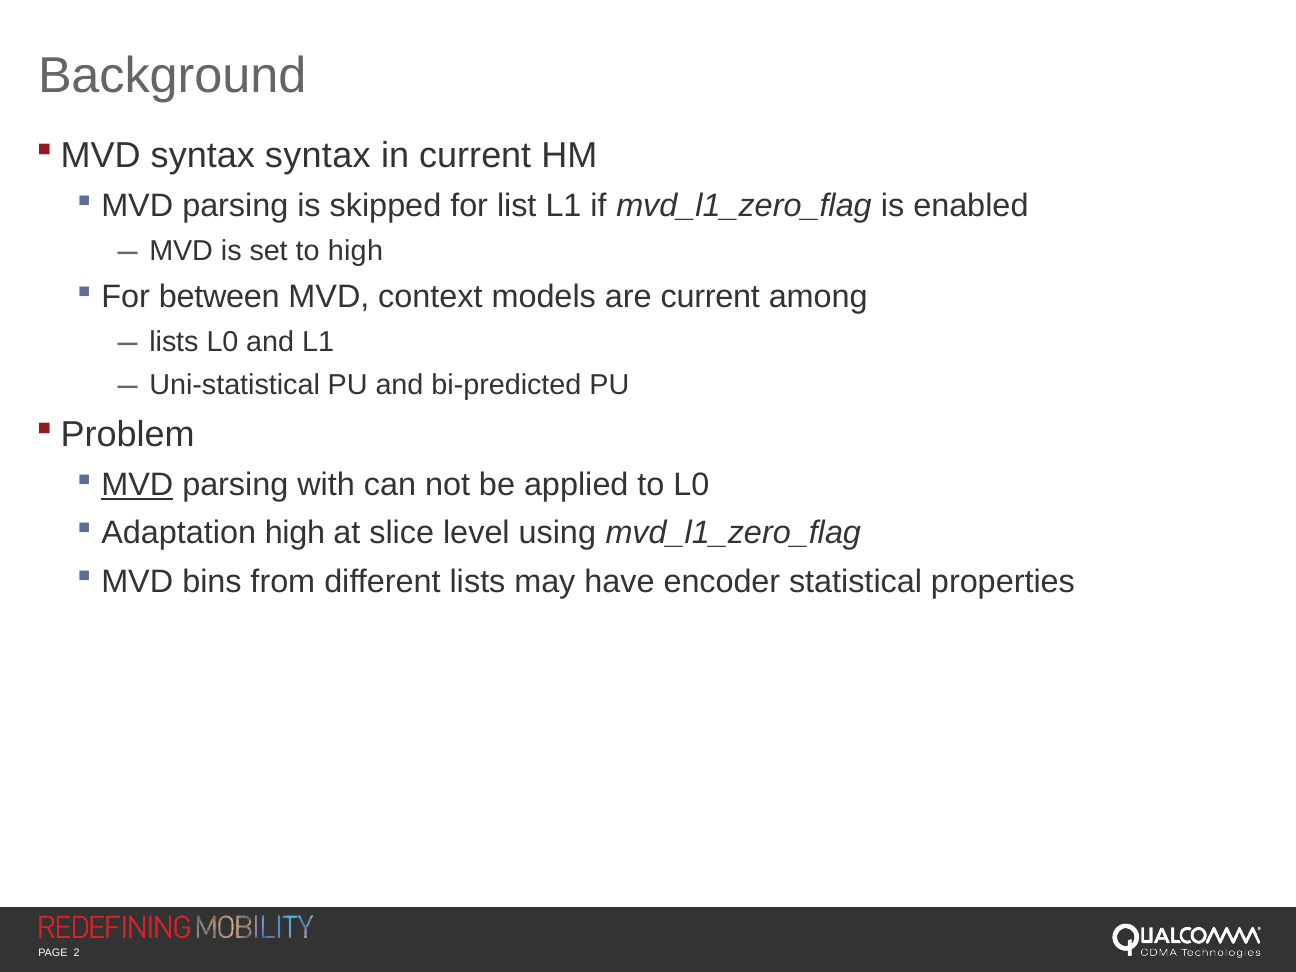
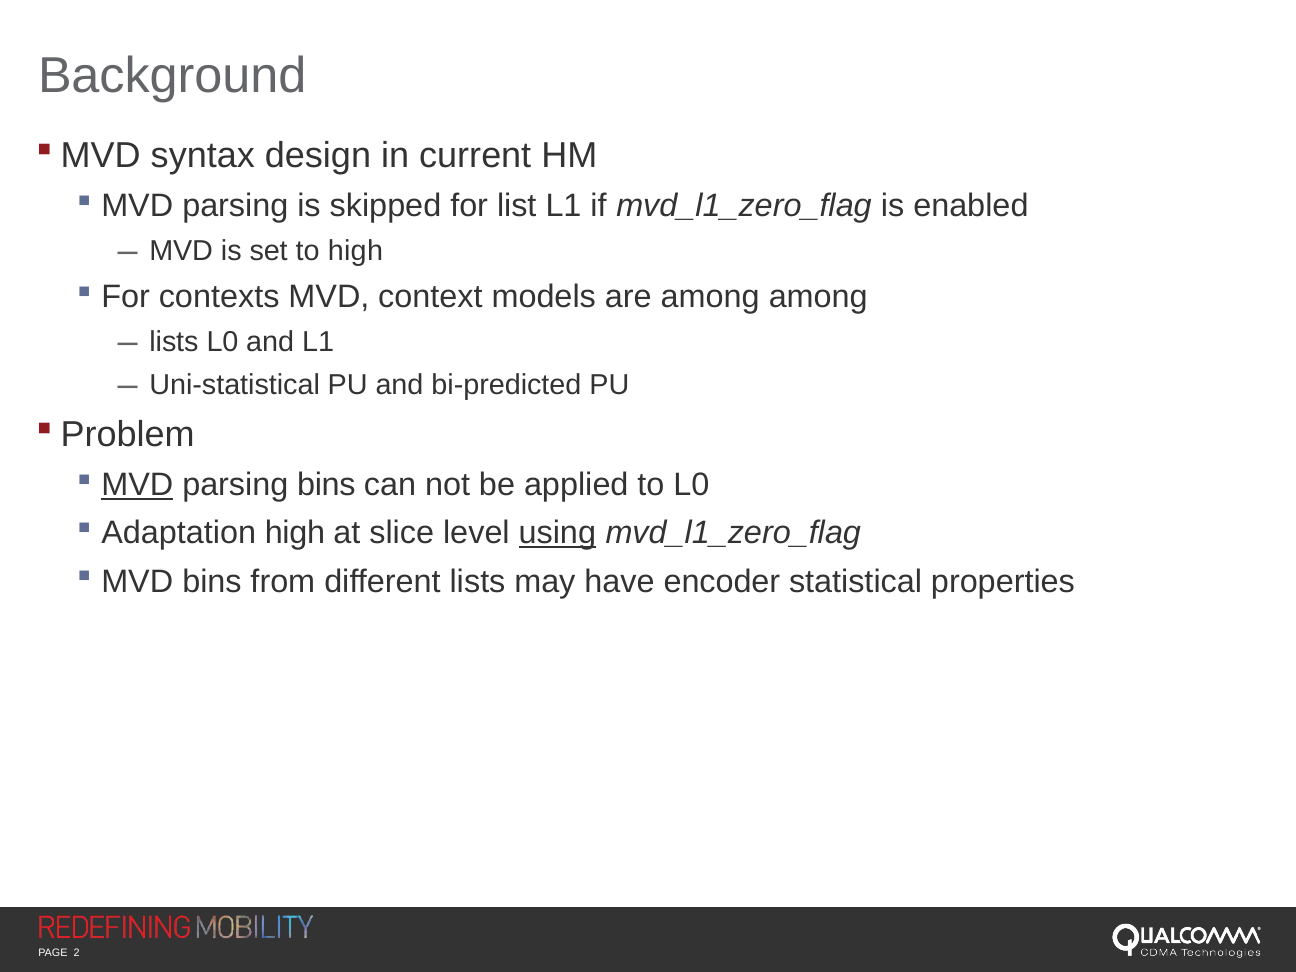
syntax syntax: syntax -> design
between: between -> contexts
are current: current -> among
parsing with: with -> bins
using underline: none -> present
